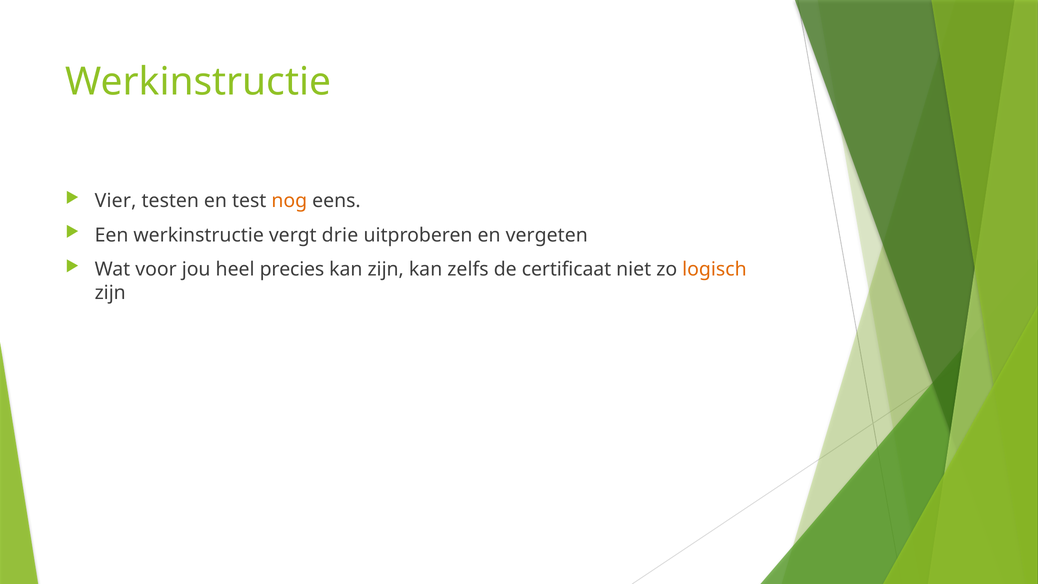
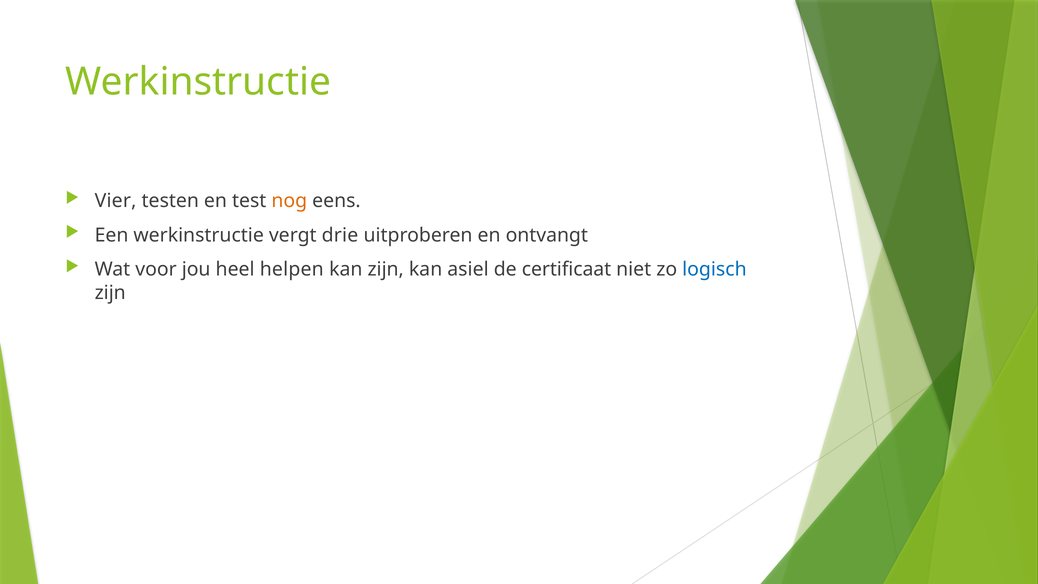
vergeten: vergeten -> ontvangt
precies: precies -> helpen
zelfs: zelfs -> asiel
logisch colour: orange -> blue
